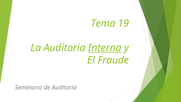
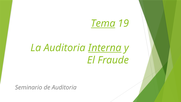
Tema underline: none -> present
